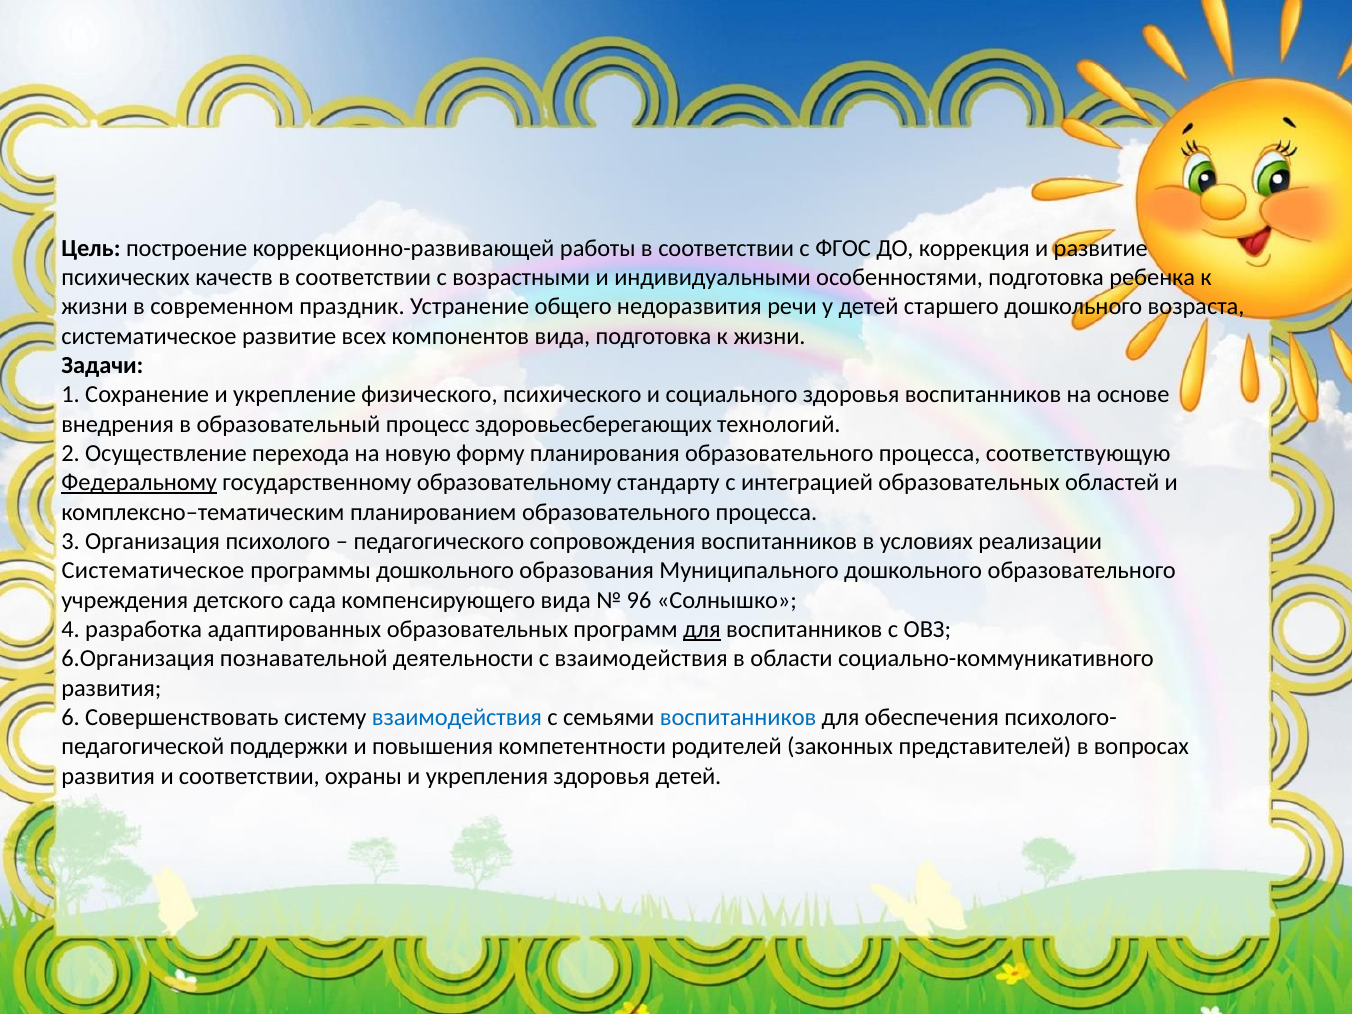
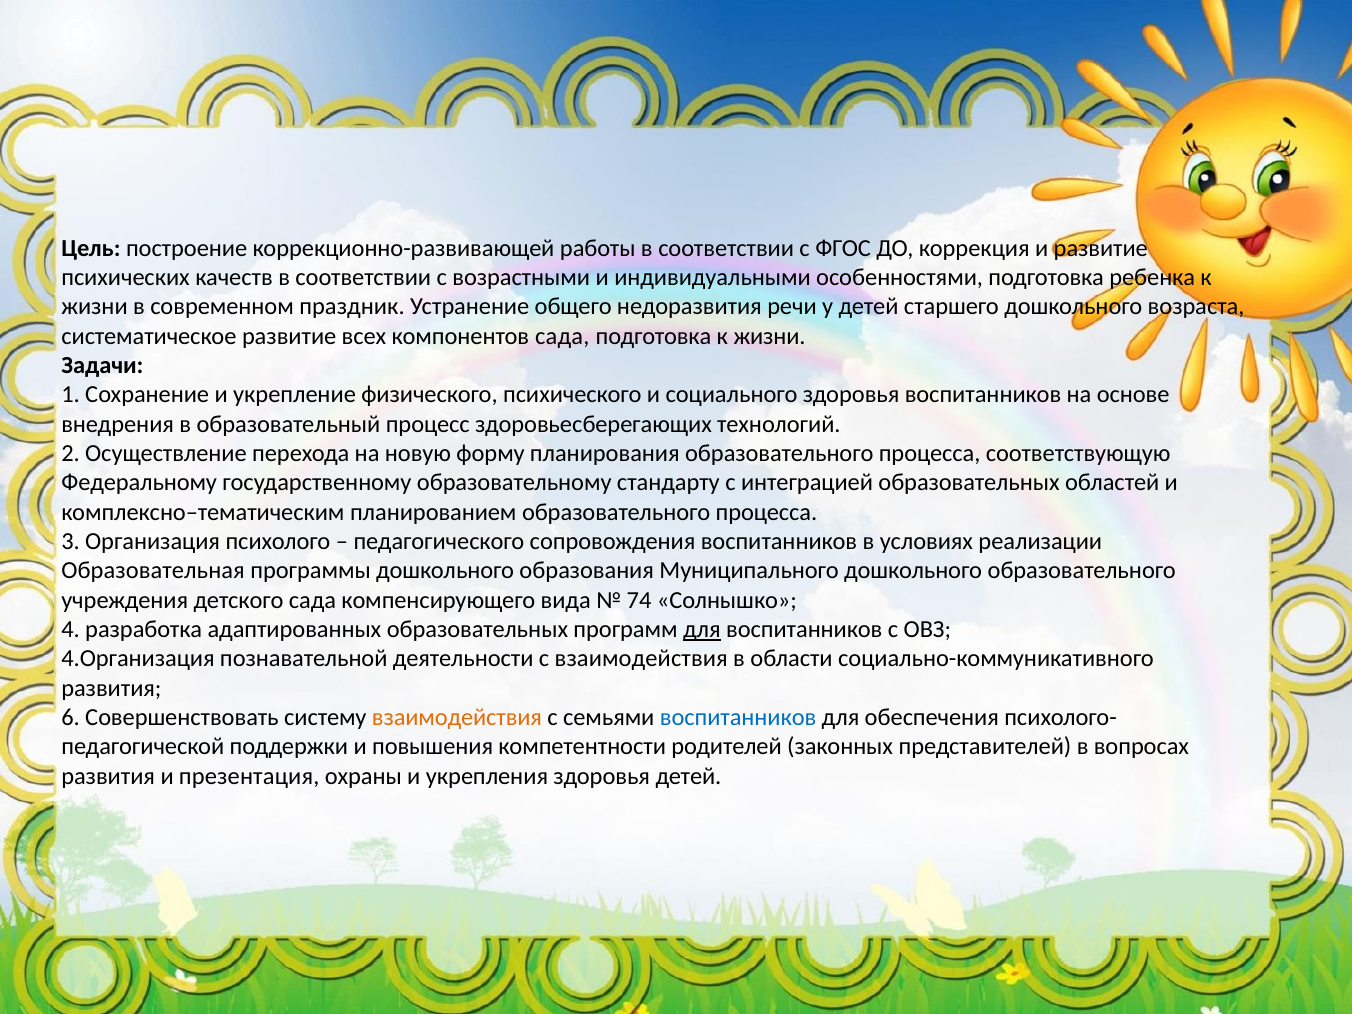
компонентов вида: вида -> сада
Федеральному underline: present -> none
Систематическое at (153, 571): Систематическое -> Образовательная
96: 96 -> 74
6.Организация: 6.Организация -> 4.Организация
взаимодействия at (457, 717) colour: blue -> orange
и соответствии: соответствии -> презентация
